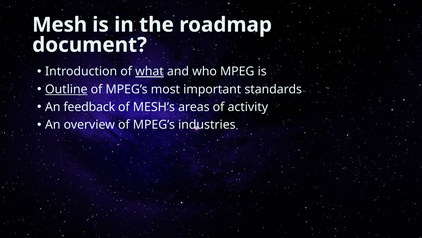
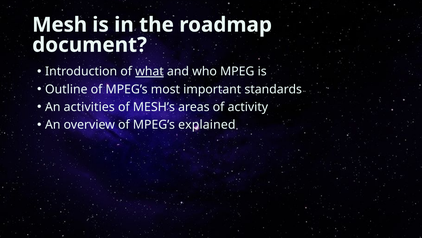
Outline underline: present -> none
feedback: feedback -> activities
industries: industries -> explained
